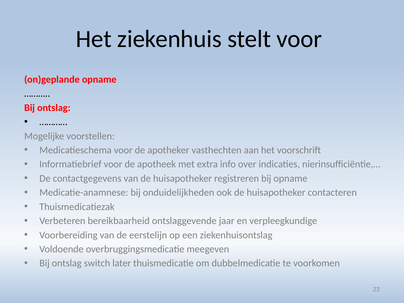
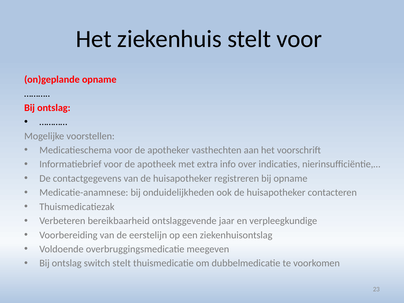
switch later: later -> stelt
